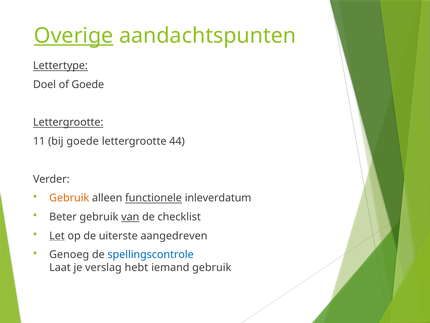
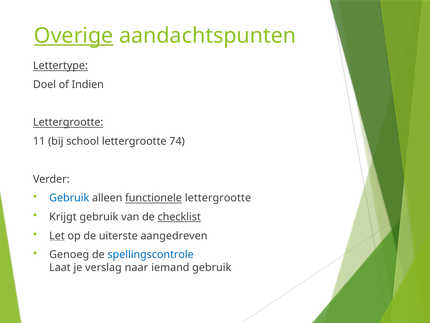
of Goede: Goede -> Indien
bij goede: goede -> school
44: 44 -> 74
Gebruik at (69, 198) colour: orange -> blue
functionele inleverdatum: inleverdatum -> lettergrootte
Beter: Beter -> Krijgt
van underline: present -> none
checklist underline: none -> present
hebt: hebt -> naar
